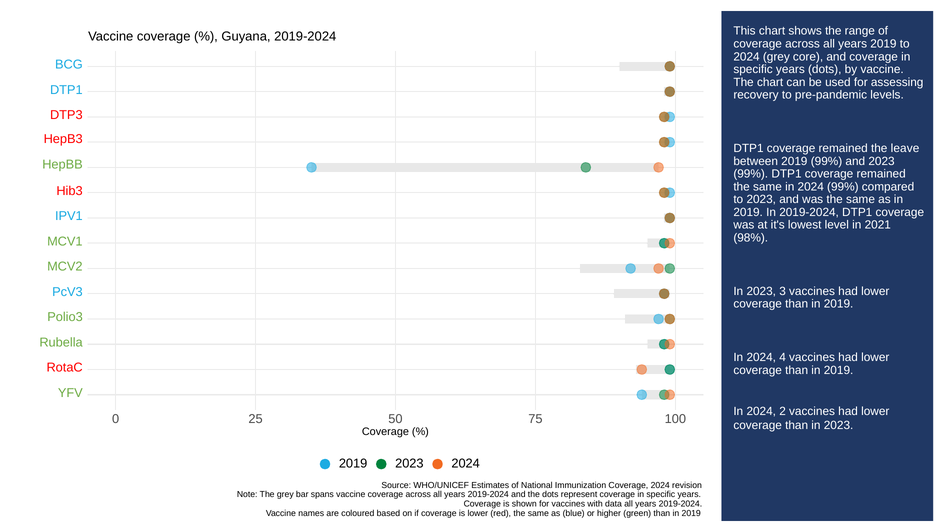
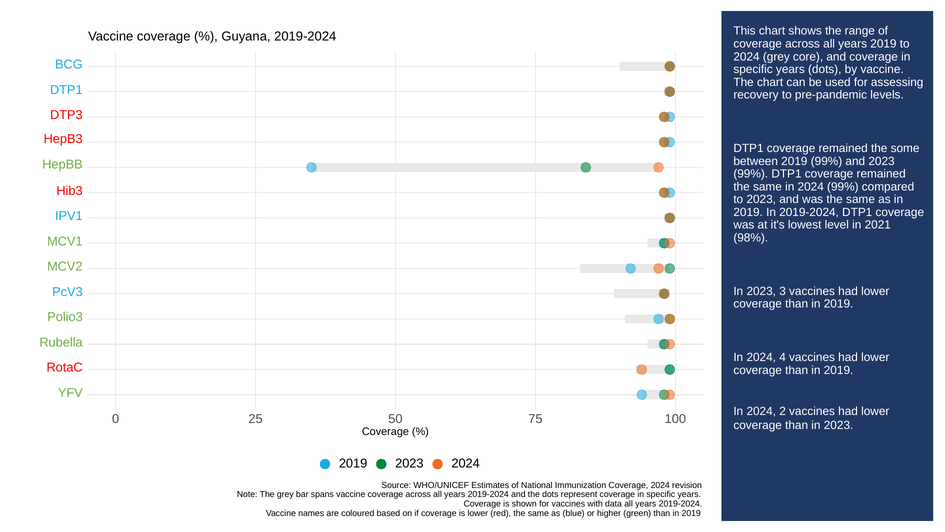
leave: leave -> some
